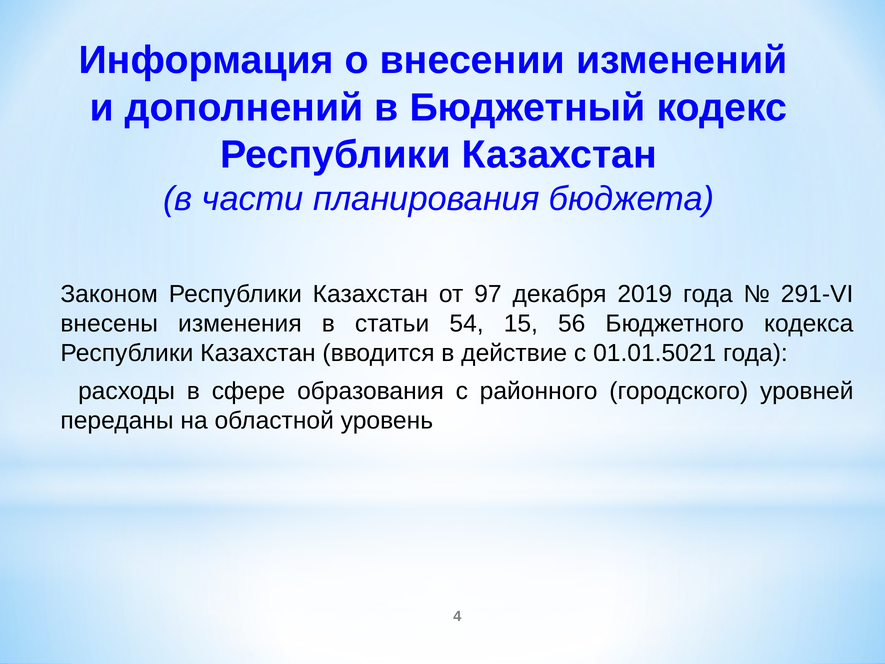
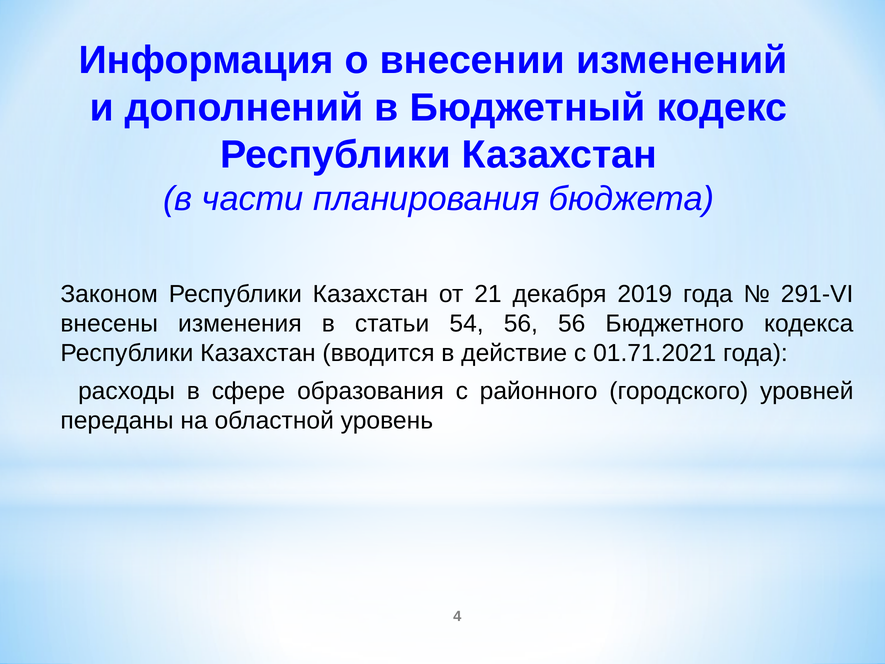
97: 97 -> 21
54 15: 15 -> 56
01.01.5021: 01.01.5021 -> 01.71.2021
